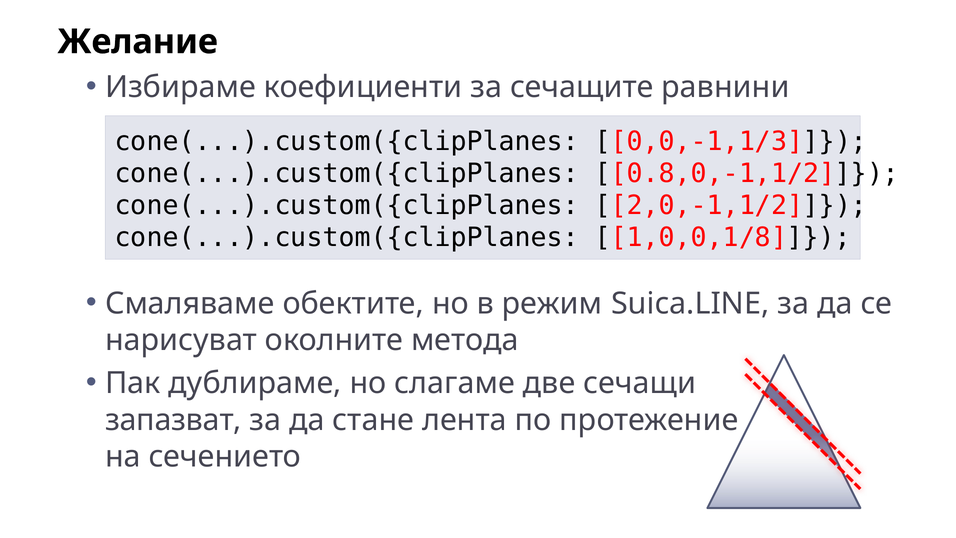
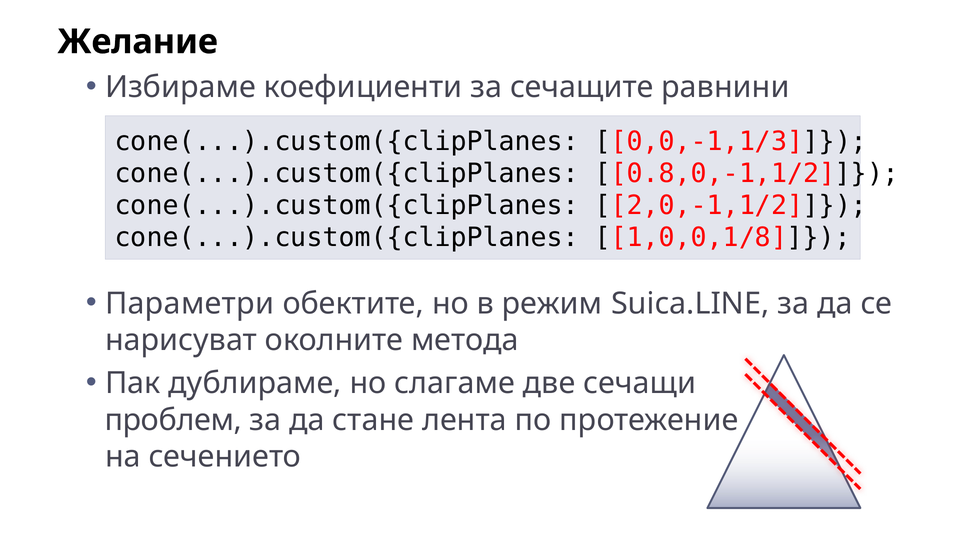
Смаляваме: Смаляваме -> Параметри
запазват: запазват -> проблем
